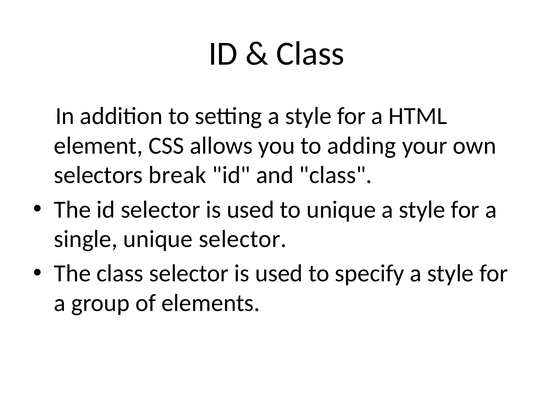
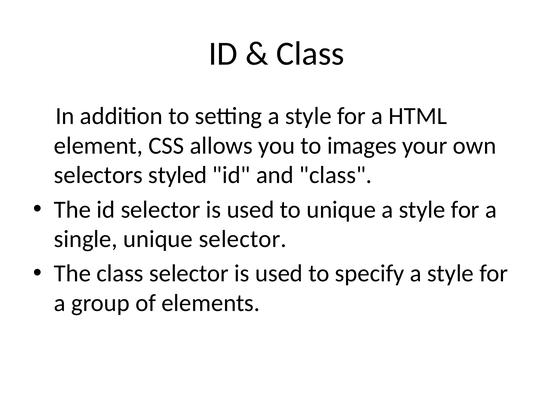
adding: adding -> images
break: break -> styled
